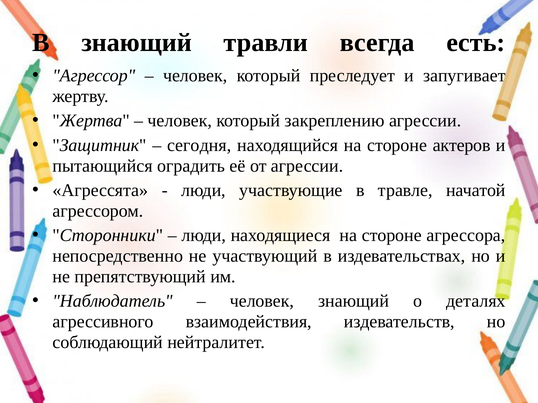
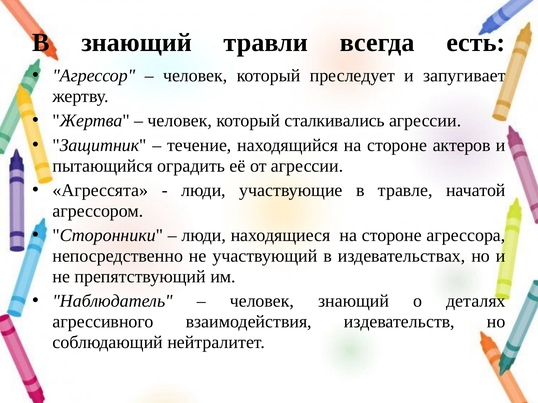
закреплению: закреплению -> сталкивались
сегодня: сегодня -> течение
